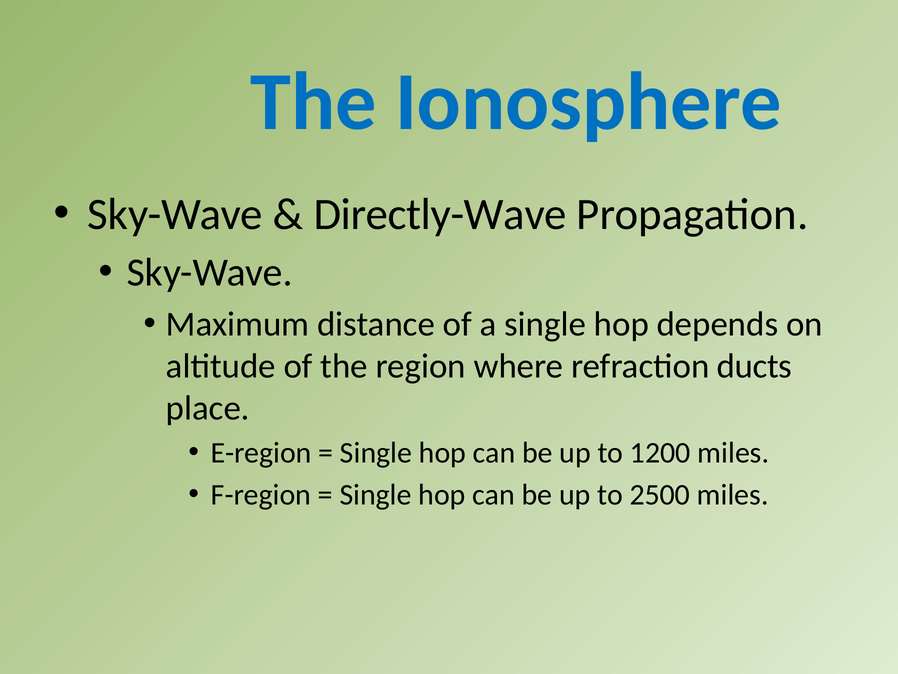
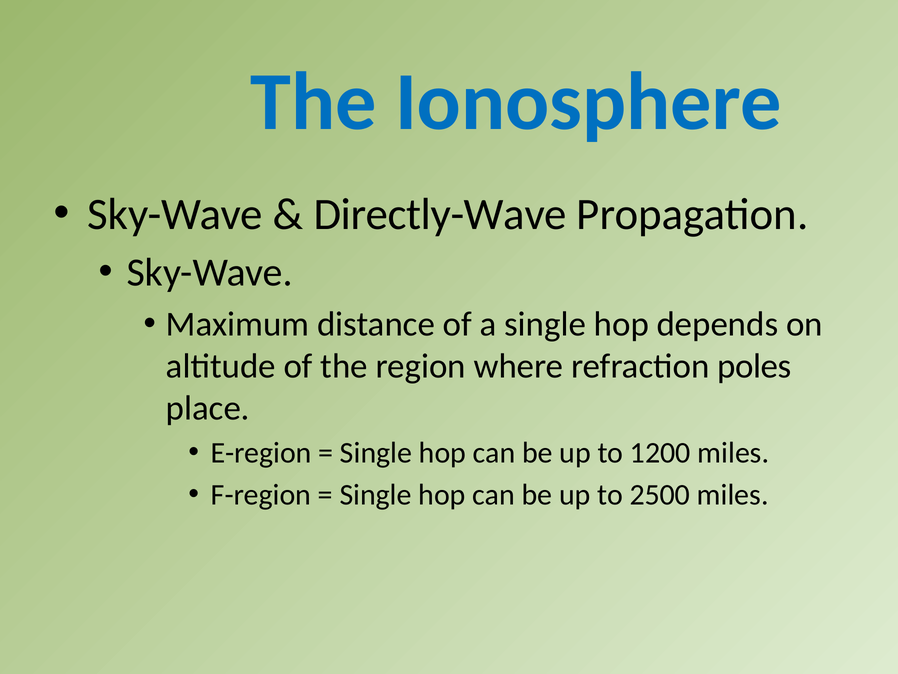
ducts: ducts -> poles
